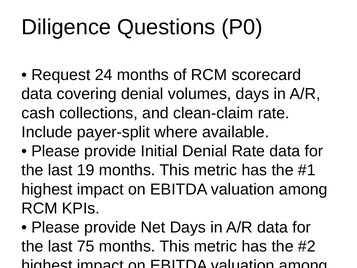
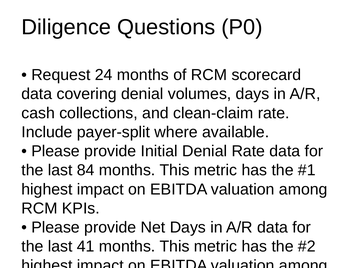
19: 19 -> 84
75: 75 -> 41
